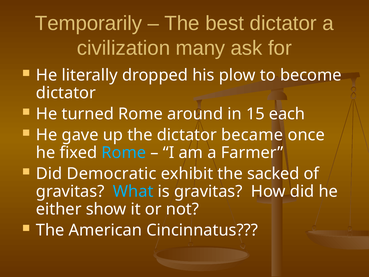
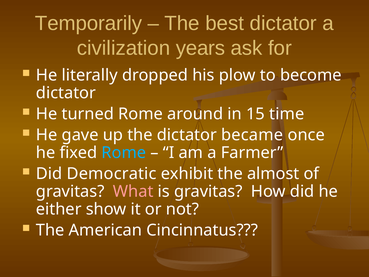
many: many -> years
each: each -> time
sacked: sacked -> almost
What colour: light blue -> pink
